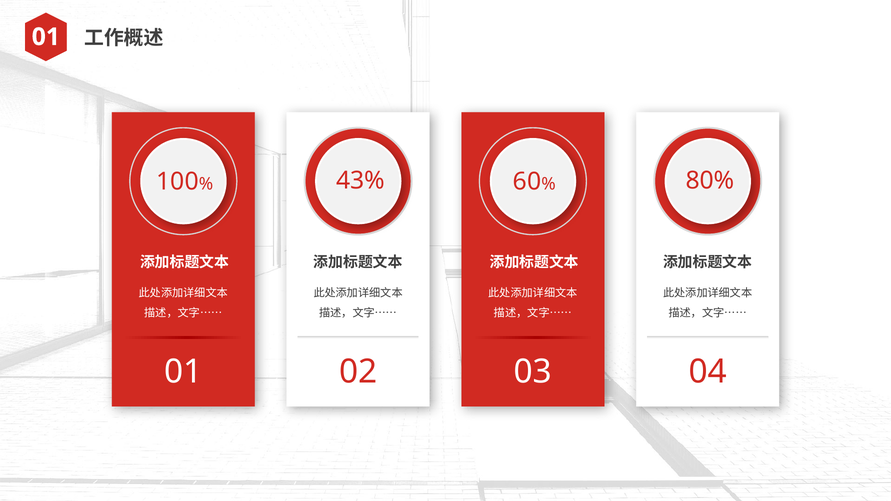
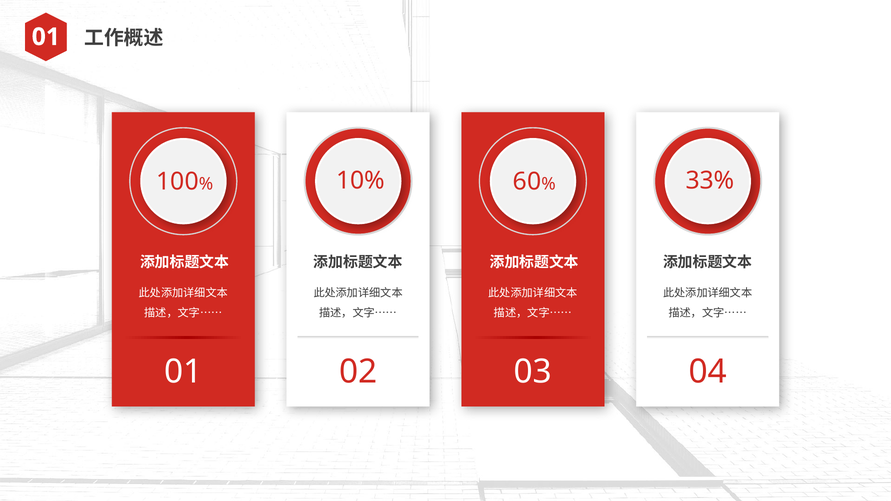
43%: 43% -> 10%
80%: 80% -> 33%
